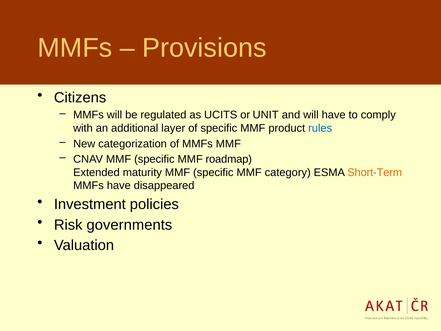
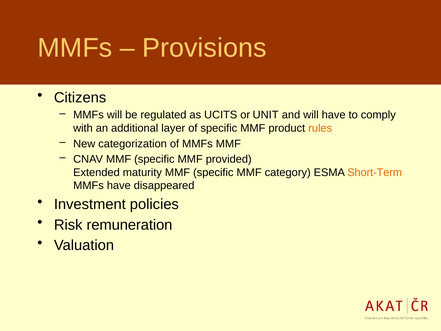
rules colour: blue -> orange
roadmap: roadmap -> provided
governments: governments -> remuneration
